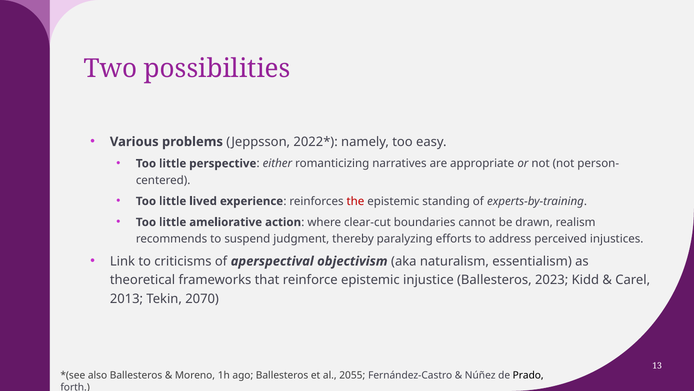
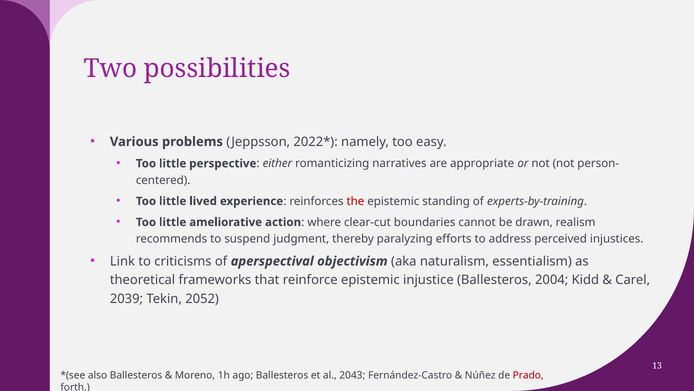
2023: 2023 -> 2004
2013: 2013 -> 2039
2070: 2070 -> 2052
2055: 2055 -> 2043
Prado colour: black -> red
